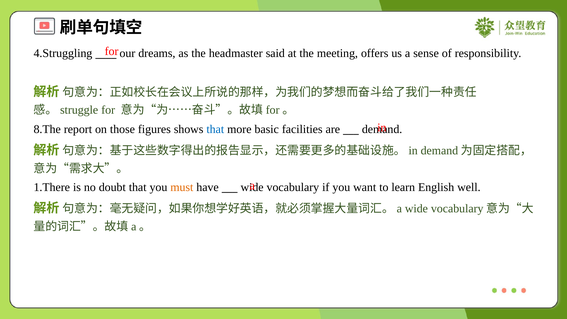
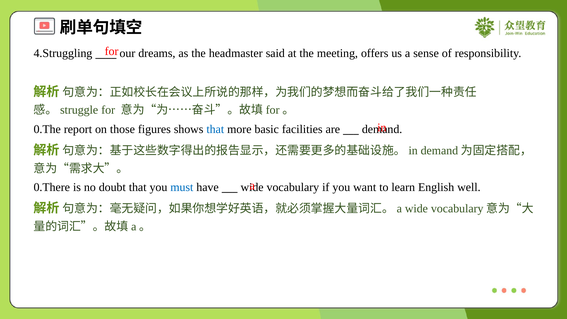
8.The: 8.The -> 0.The
1.There: 1.There -> 0.There
must colour: orange -> blue
